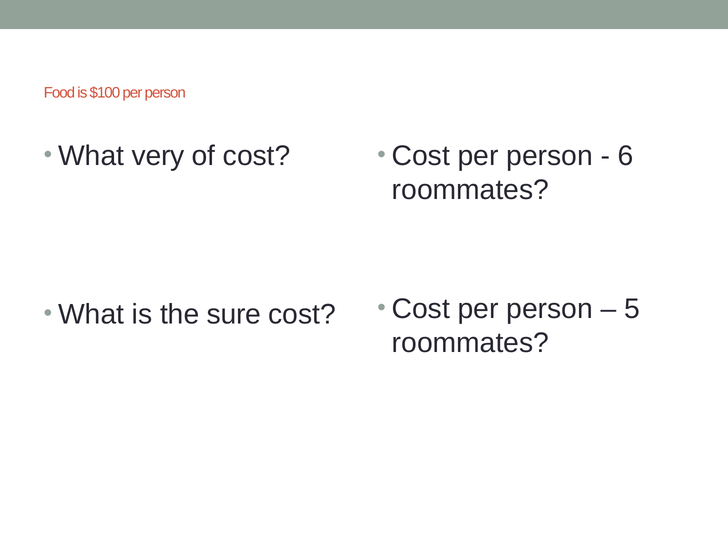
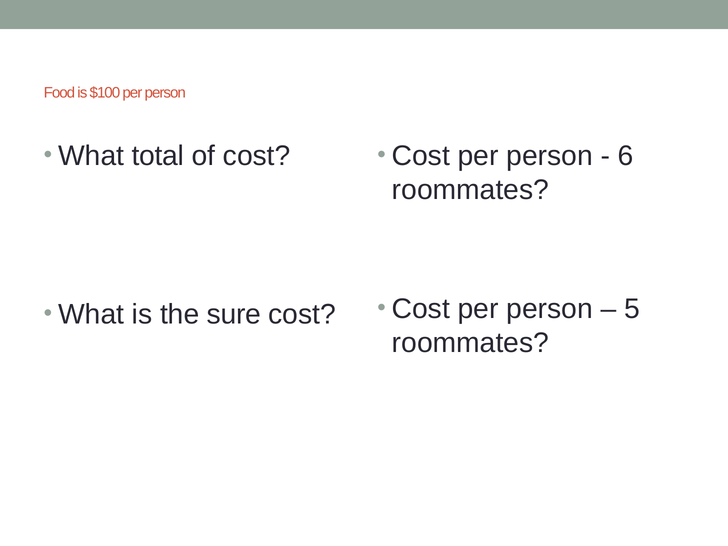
very: very -> total
